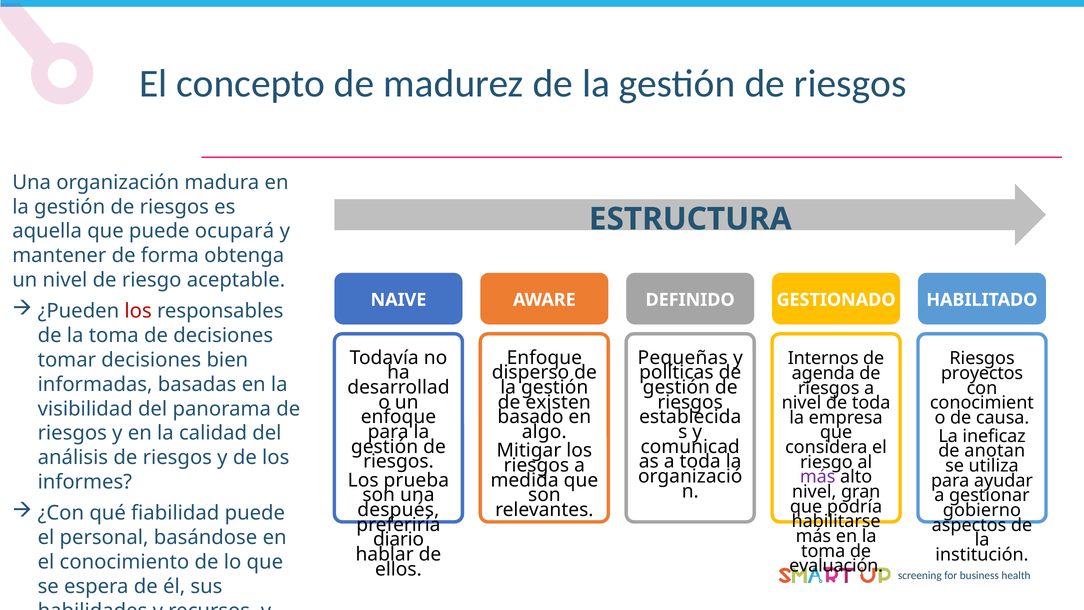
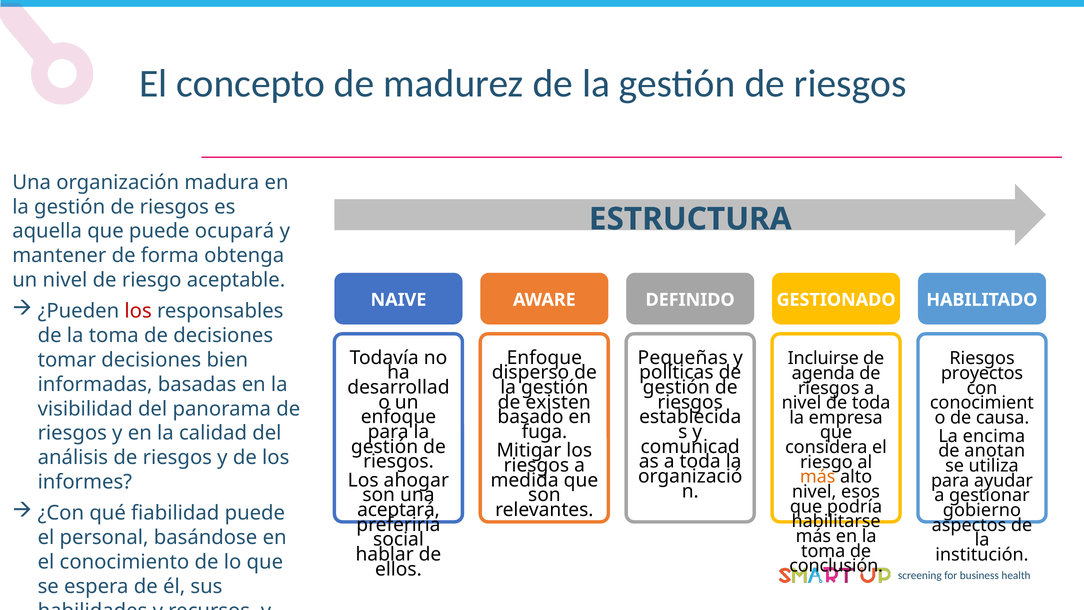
Internos: Internos -> Incluirse
algo: algo -> fuga
ineficaz: ineficaz -> encima
más at (818, 477) colour: purple -> orange
prueba: prueba -> ahogar
gran: gran -> esos
después: después -> aceptará
diario: diario -> social
evaluación: evaluación -> conclusión
